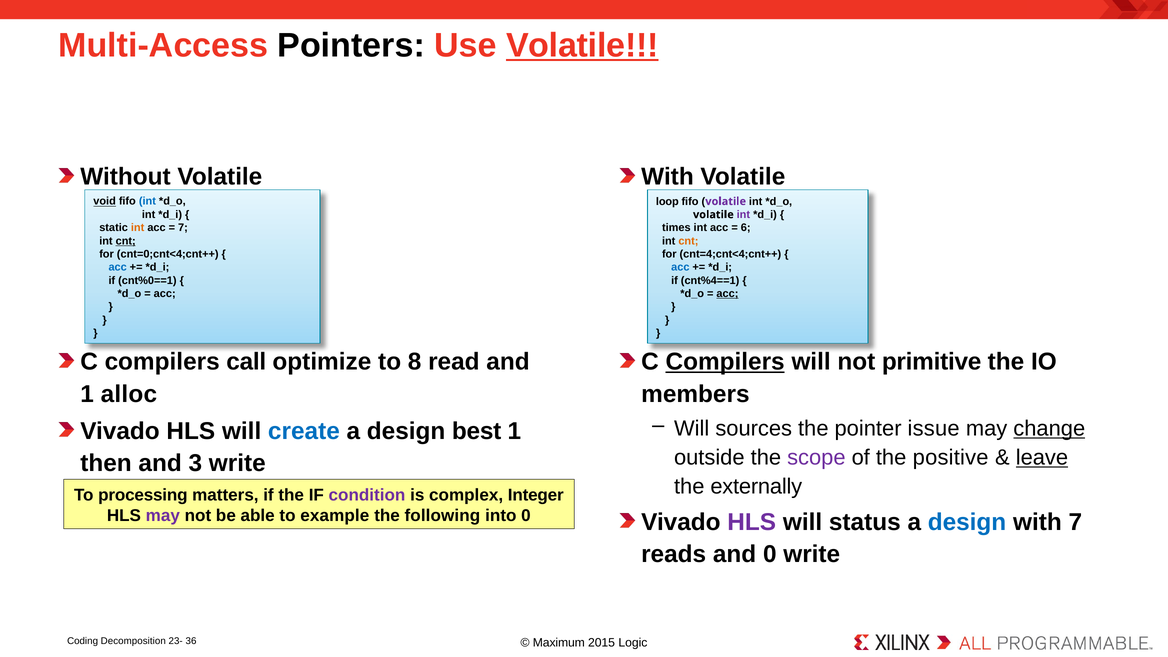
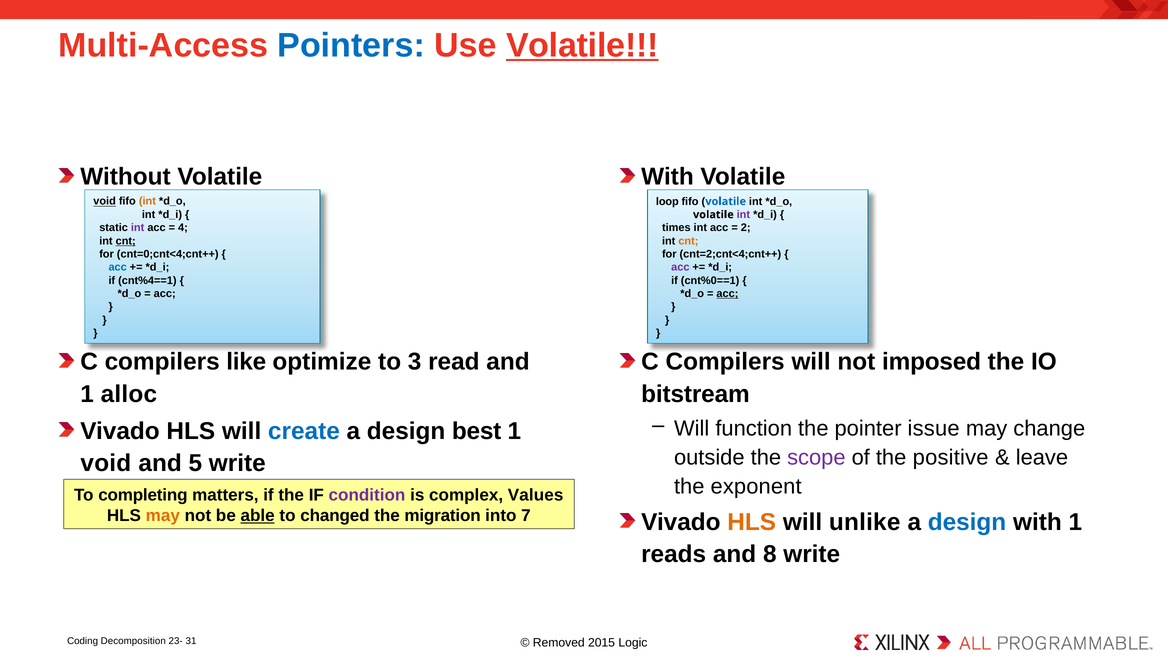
Pointers colour: black -> blue
int at (147, 201) colour: blue -> orange
volatile at (726, 201) colour: purple -> blue
int at (138, 228) colour: orange -> purple
7 at (183, 228): 7 -> 4
6: 6 -> 2
cnt=4;cnt<4;cnt++: cnt=4;cnt<4;cnt++ -> cnt=2;cnt<4;cnt++
acc at (680, 267) colour: blue -> purple
cnt%0==1: cnt%0==1 -> cnt%4==1
cnt%4==1: cnt%4==1 -> cnt%0==1
call: call -> like
8: 8 -> 3
Compilers at (725, 362) underline: present -> none
primitive: primitive -> imposed
members: members -> bitstream
sources: sources -> function
change underline: present -> none
leave underline: present -> none
then at (106, 463): then -> void
3: 3 -> 5
externally: externally -> exponent
processing: processing -> completing
Integer: Integer -> Values
may at (163, 516) colour: purple -> orange
able underline: none -> present
example: example -> changed
following: following -> migration
into 0: 0 -> 7
HLS at (752, 522) colour: purple -> orange
status: status -> unlike
with 7: 7 -> 1
and 0: 0 -> 8
36: 36 -> 31
Maximum: Maximum -> Removed
